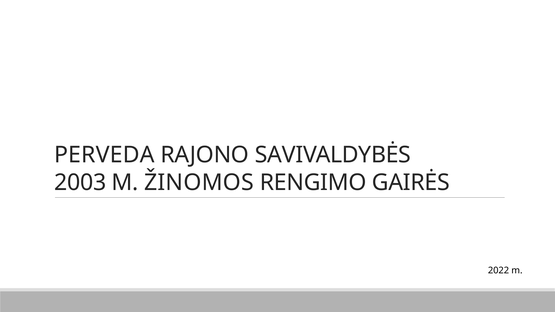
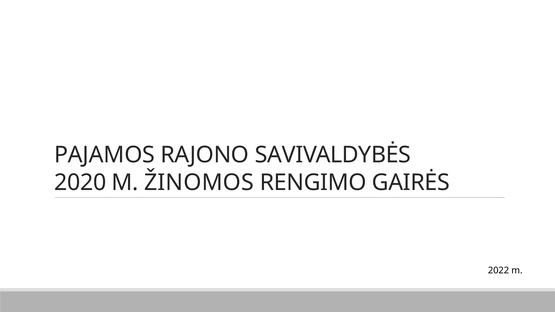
PERVEDA: PERVEDA -> PAJAMOS
2003: 2003 -> 2020
